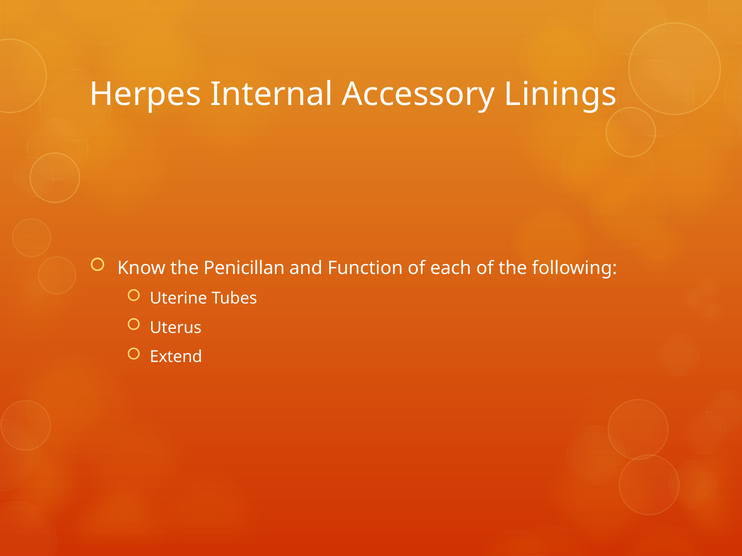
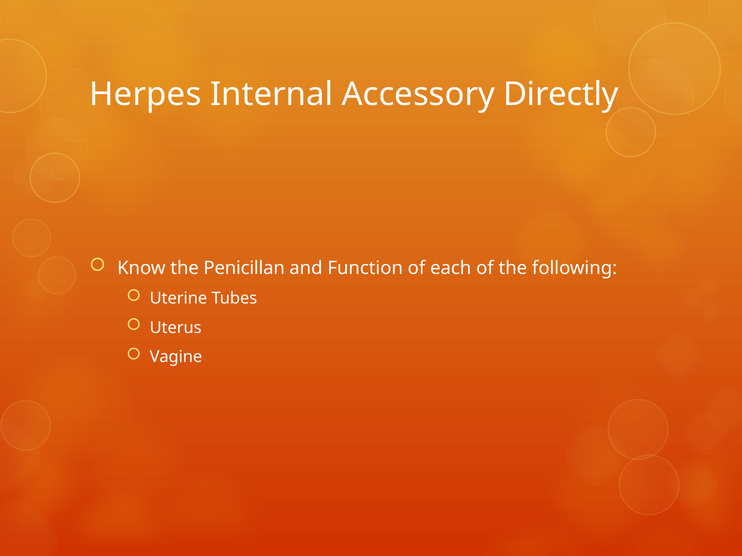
Linings: Linings -> Directly
Extend: Extend -> Vagine
